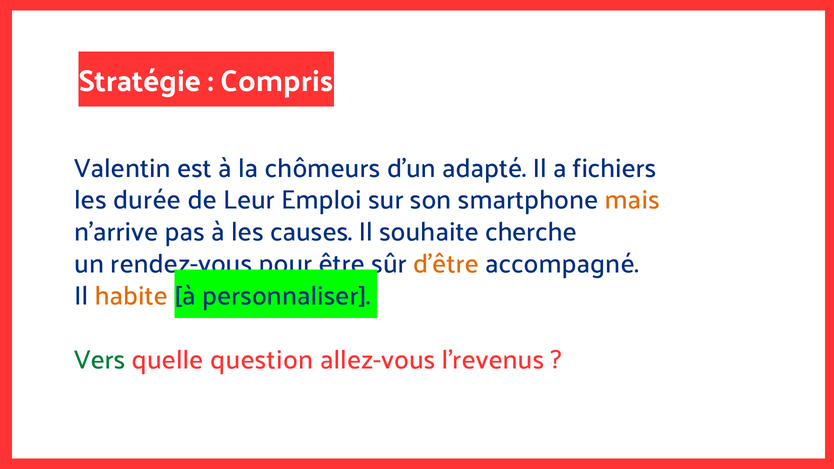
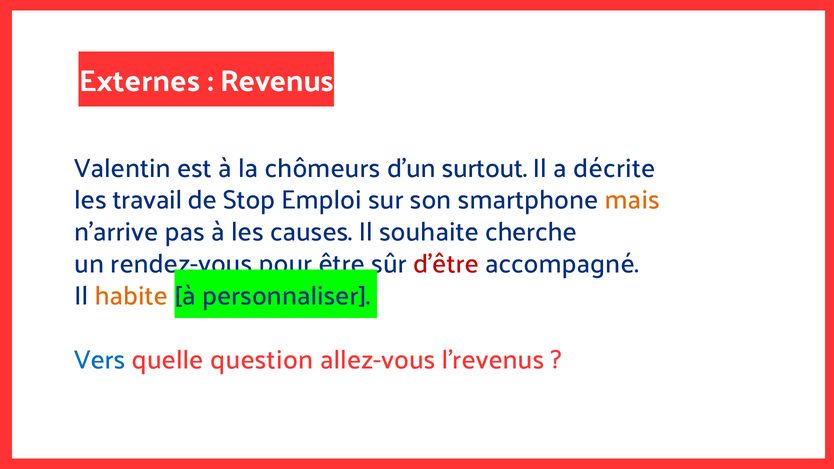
Stratégie: Stratégie -> Externes
Compris: Compris -> Revenus
adapté: adapté -> surtout
fichiers: fichiers -> décrite
durée: durée -> travail
Leur: Leur -> Stop
d’être colour: orange -> red
Vers colour: green -> blue
